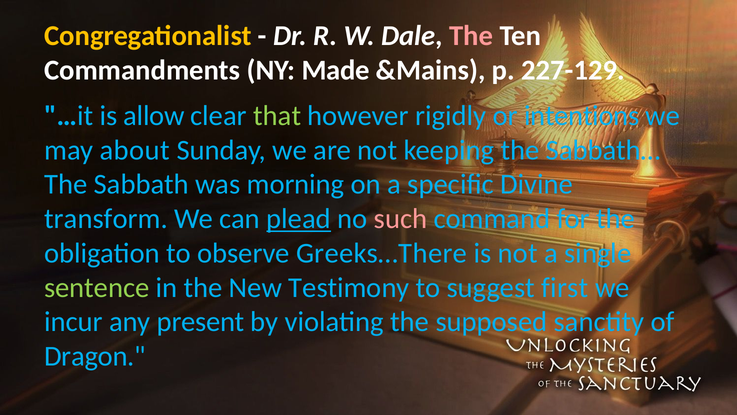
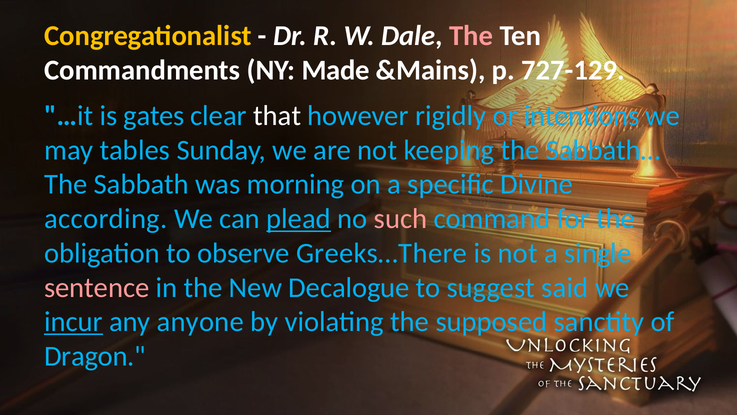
227-129: 227-129 -> 727-129
allow: allow -> gates
that colour: light green -> white
about: about -> tables
transform: transform -> according
sentence colour: light green -> pink
Testimony: Testimony -> Decalogue
first: first -> said
incur underline: none -> present
present: present -> anyone
